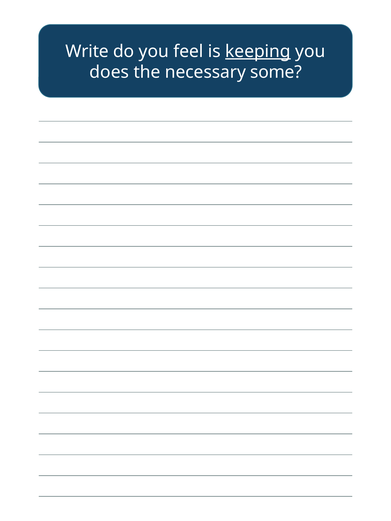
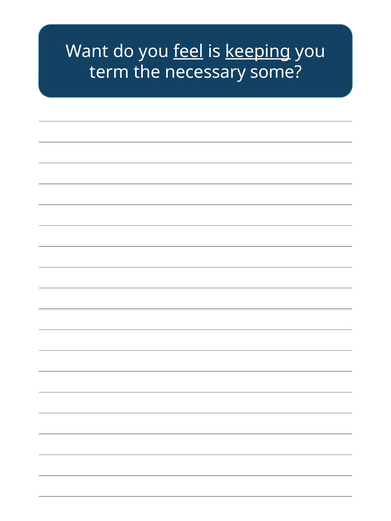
Write: Write -> Want
feel underline: none -> present
does: does -> term
